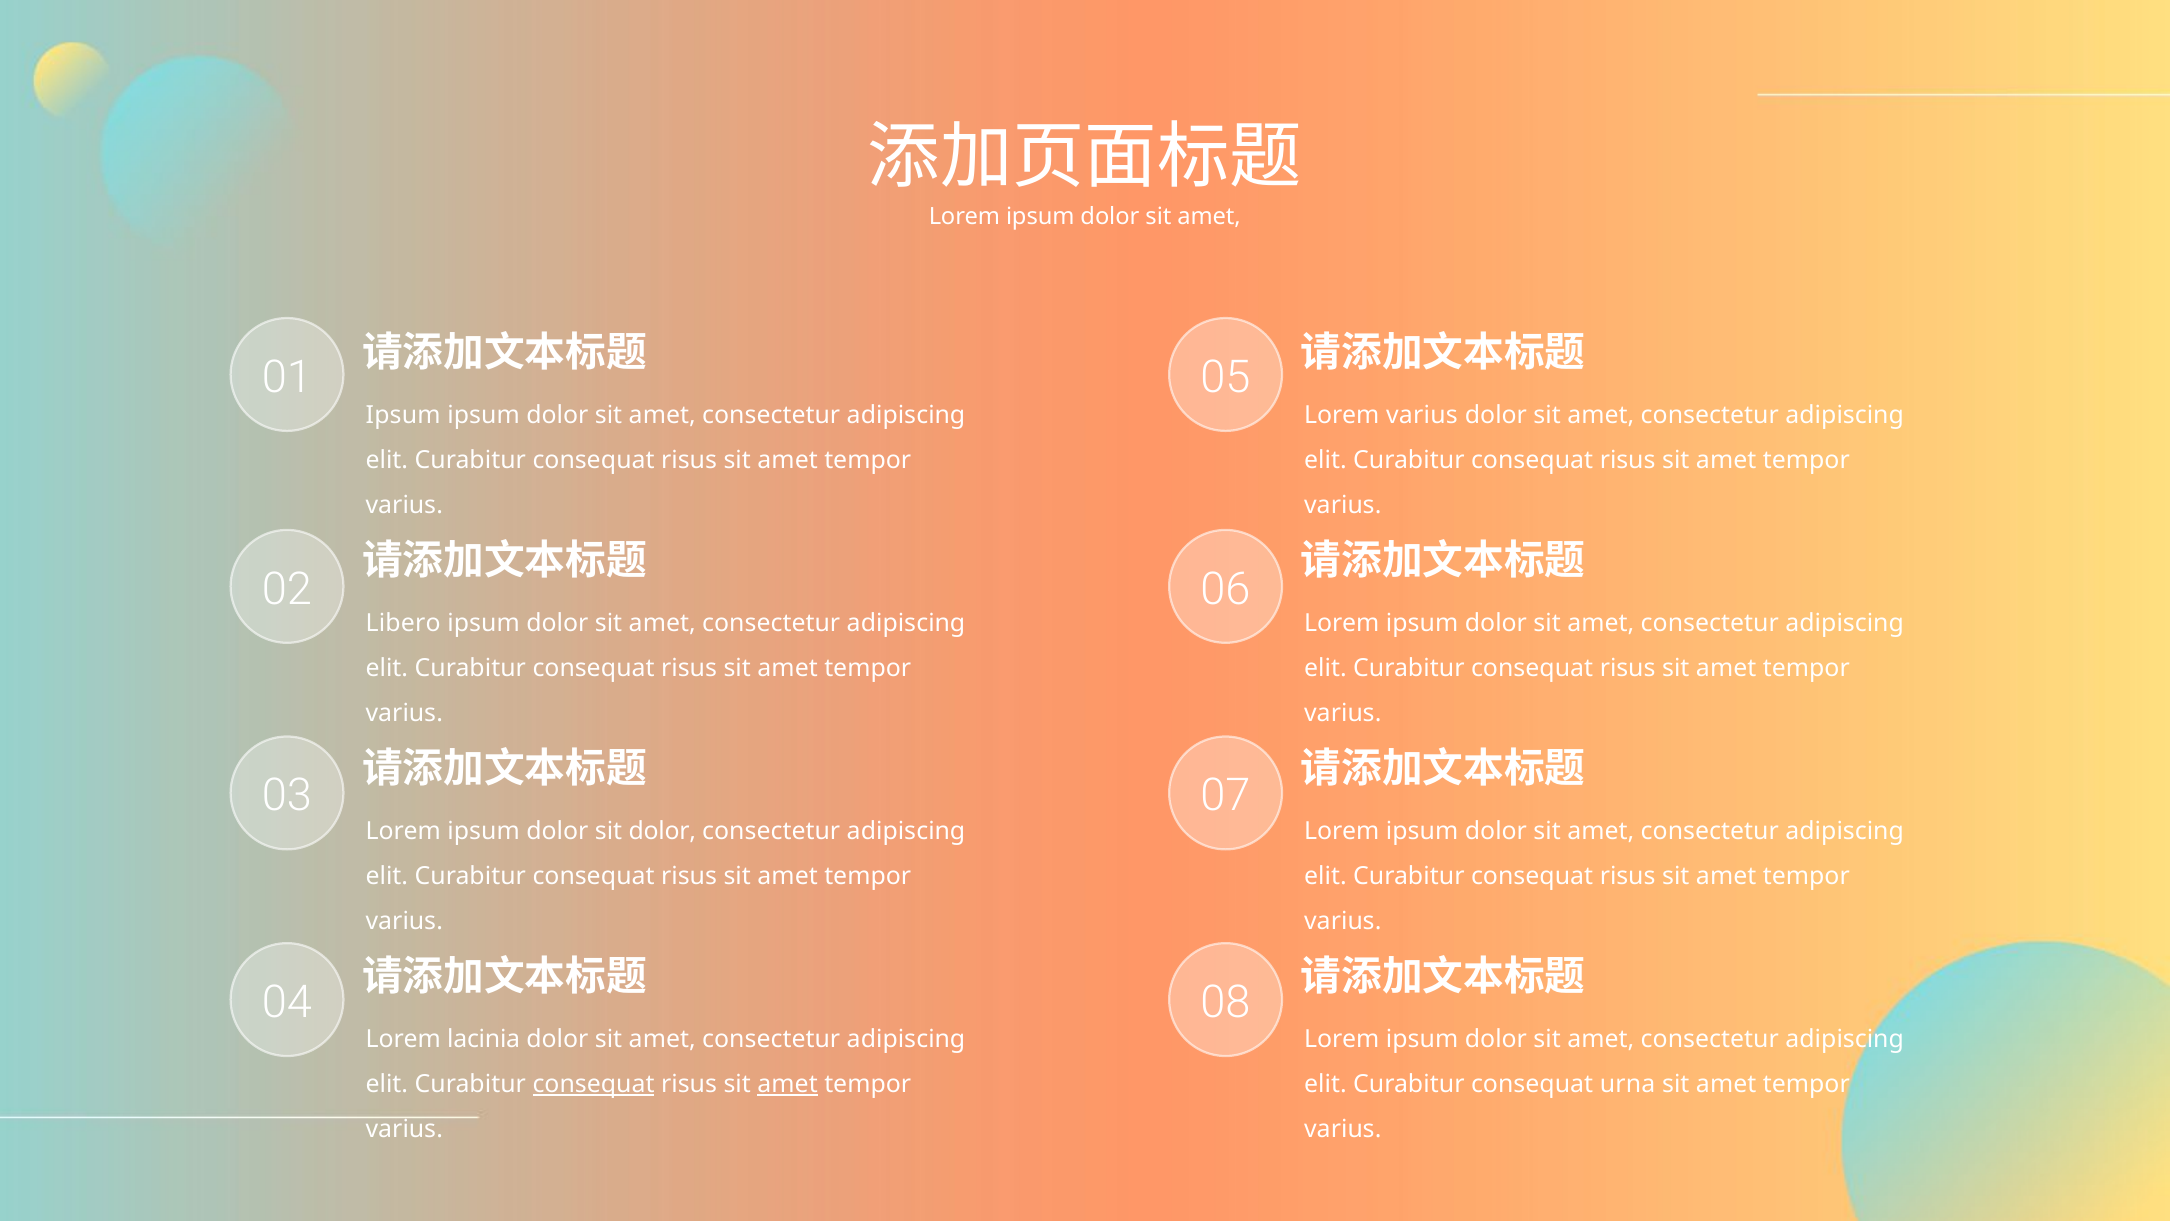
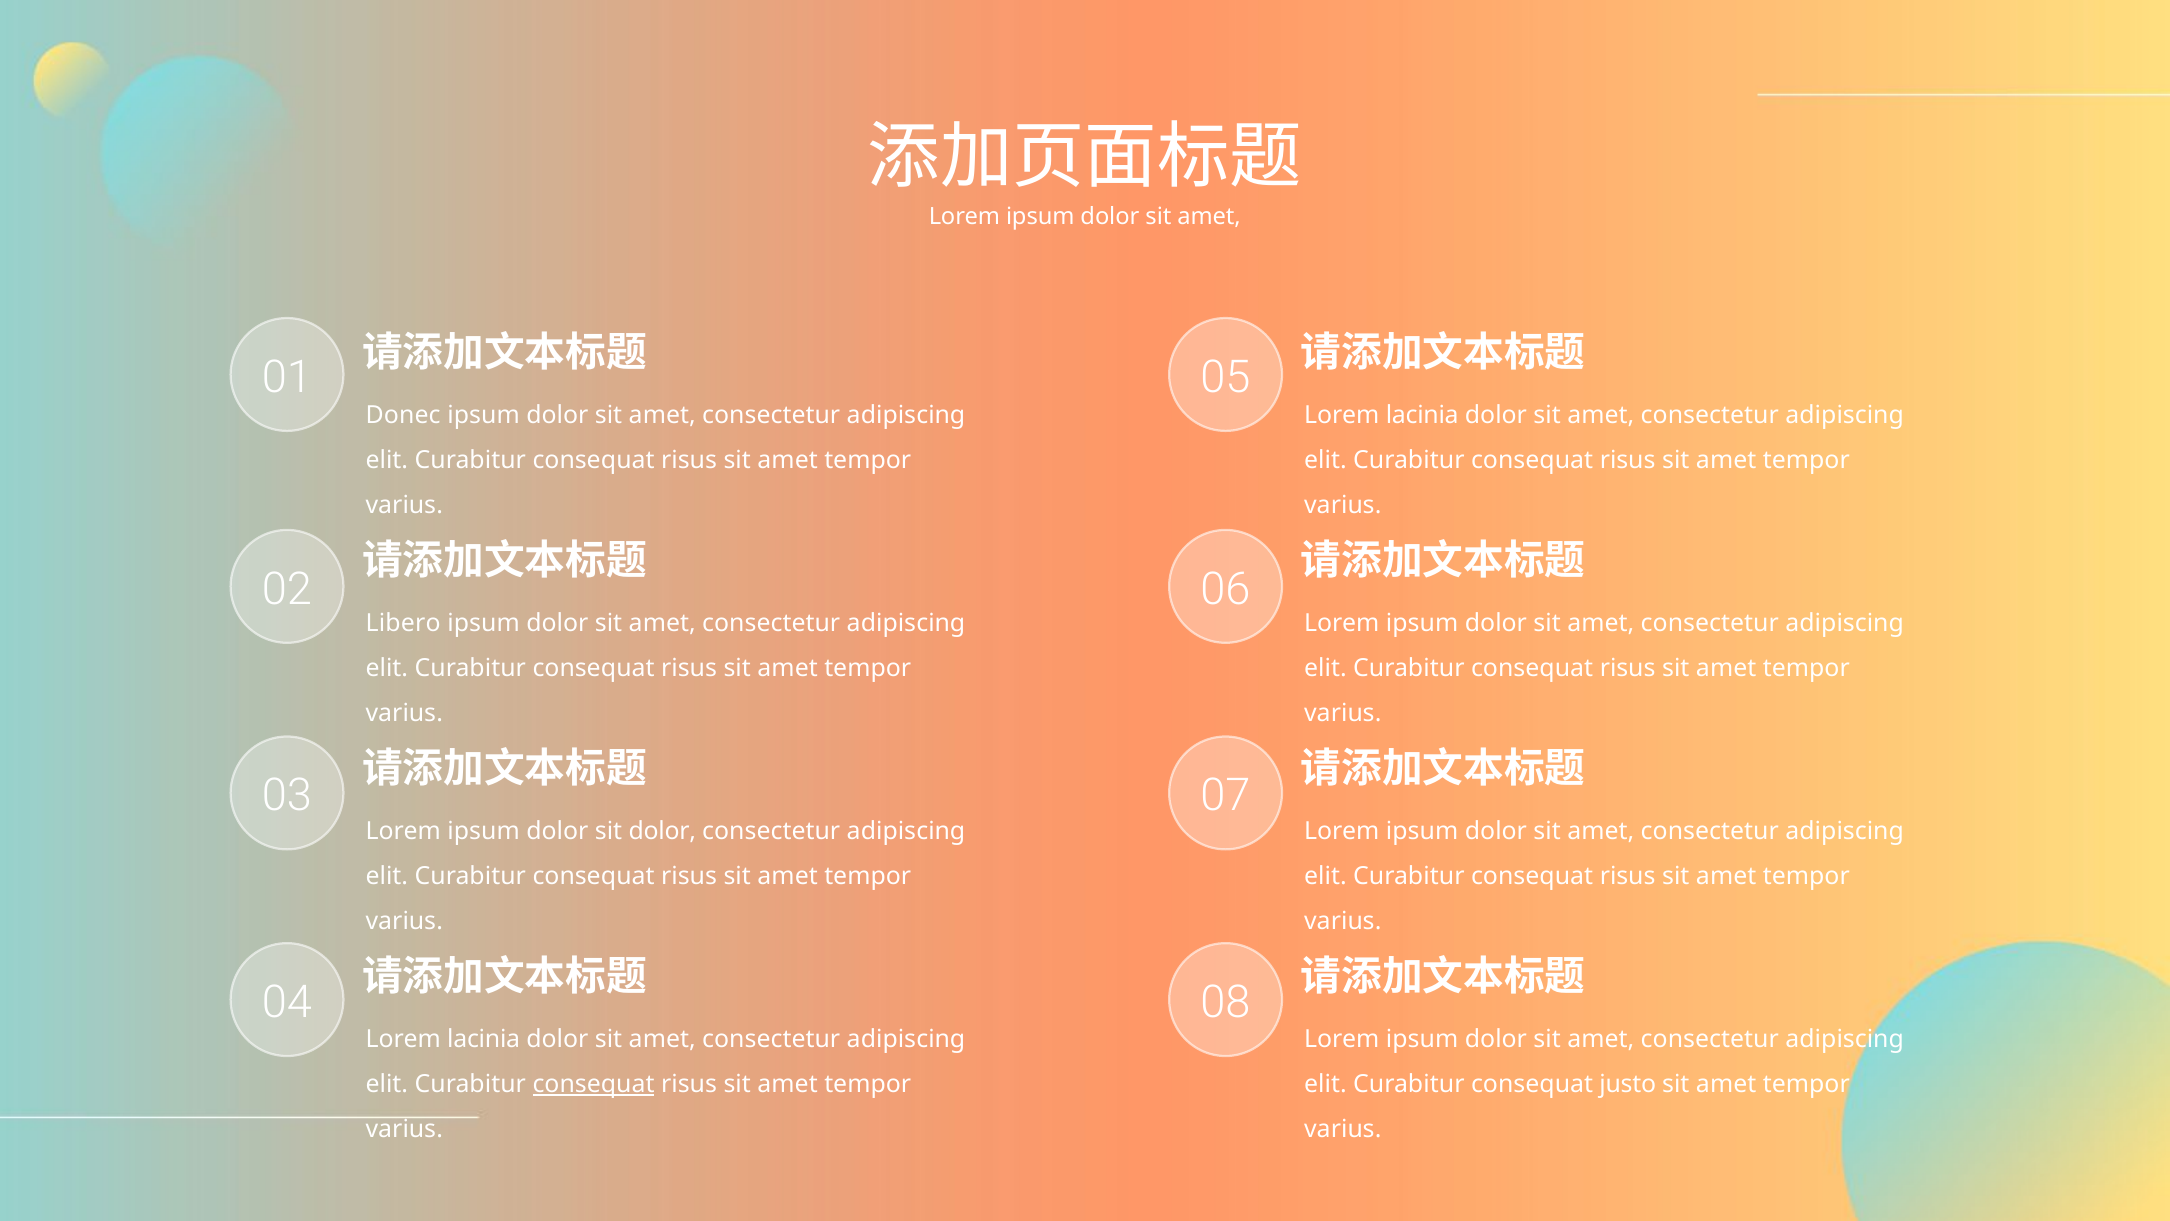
Ipsum at (403, 415): Ipsum -> Donec
varius at (1422, 415): varius -> lacinia
amet at (788, 1084) underline: present -> none
urna: urna -> justo
